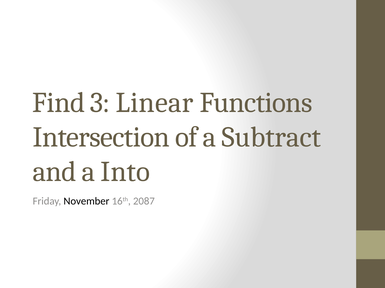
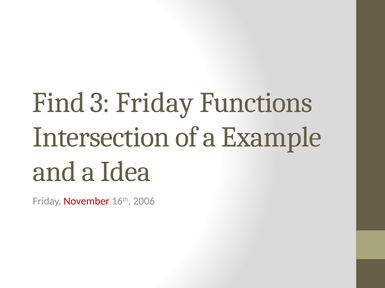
3 Linear: Linear -> Friday
Subtract: Subtract -> Example
Into: Into -> Idea
November colour: black -> red
2087: 2087 -> 2006
